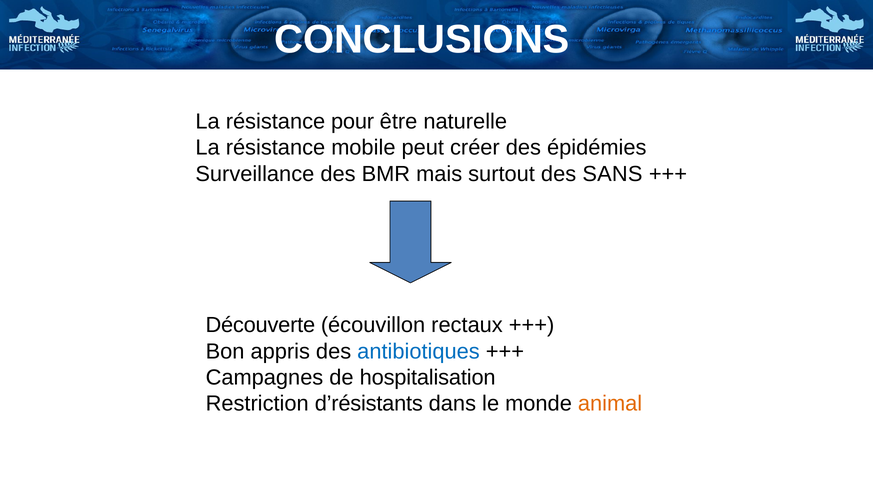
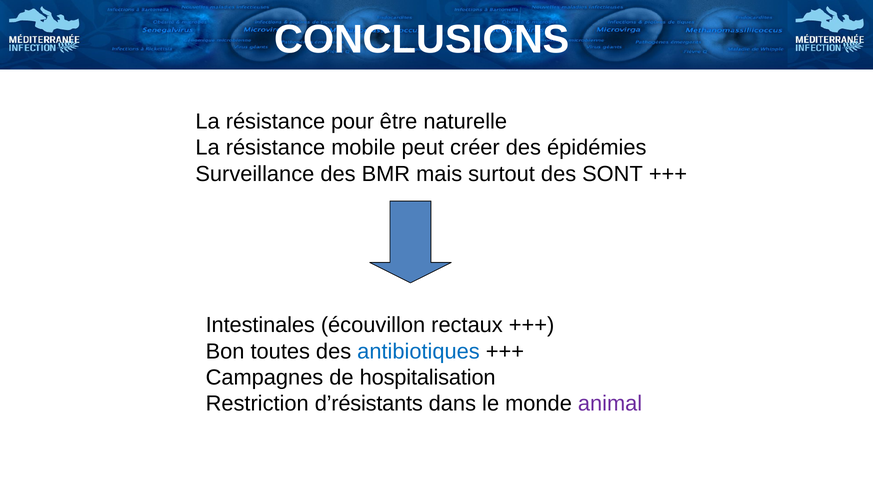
SANS: SANS -> SONT
Découverte: Découverte -> Intestinales
appris: appris -> toutes
animal colour: orange -> purple
